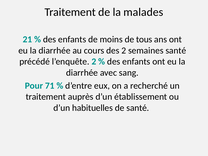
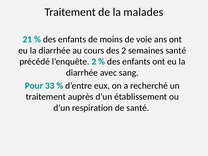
tous: tous -> voie
71: 71 -> 33
habituelles: habituelles -> respiration
